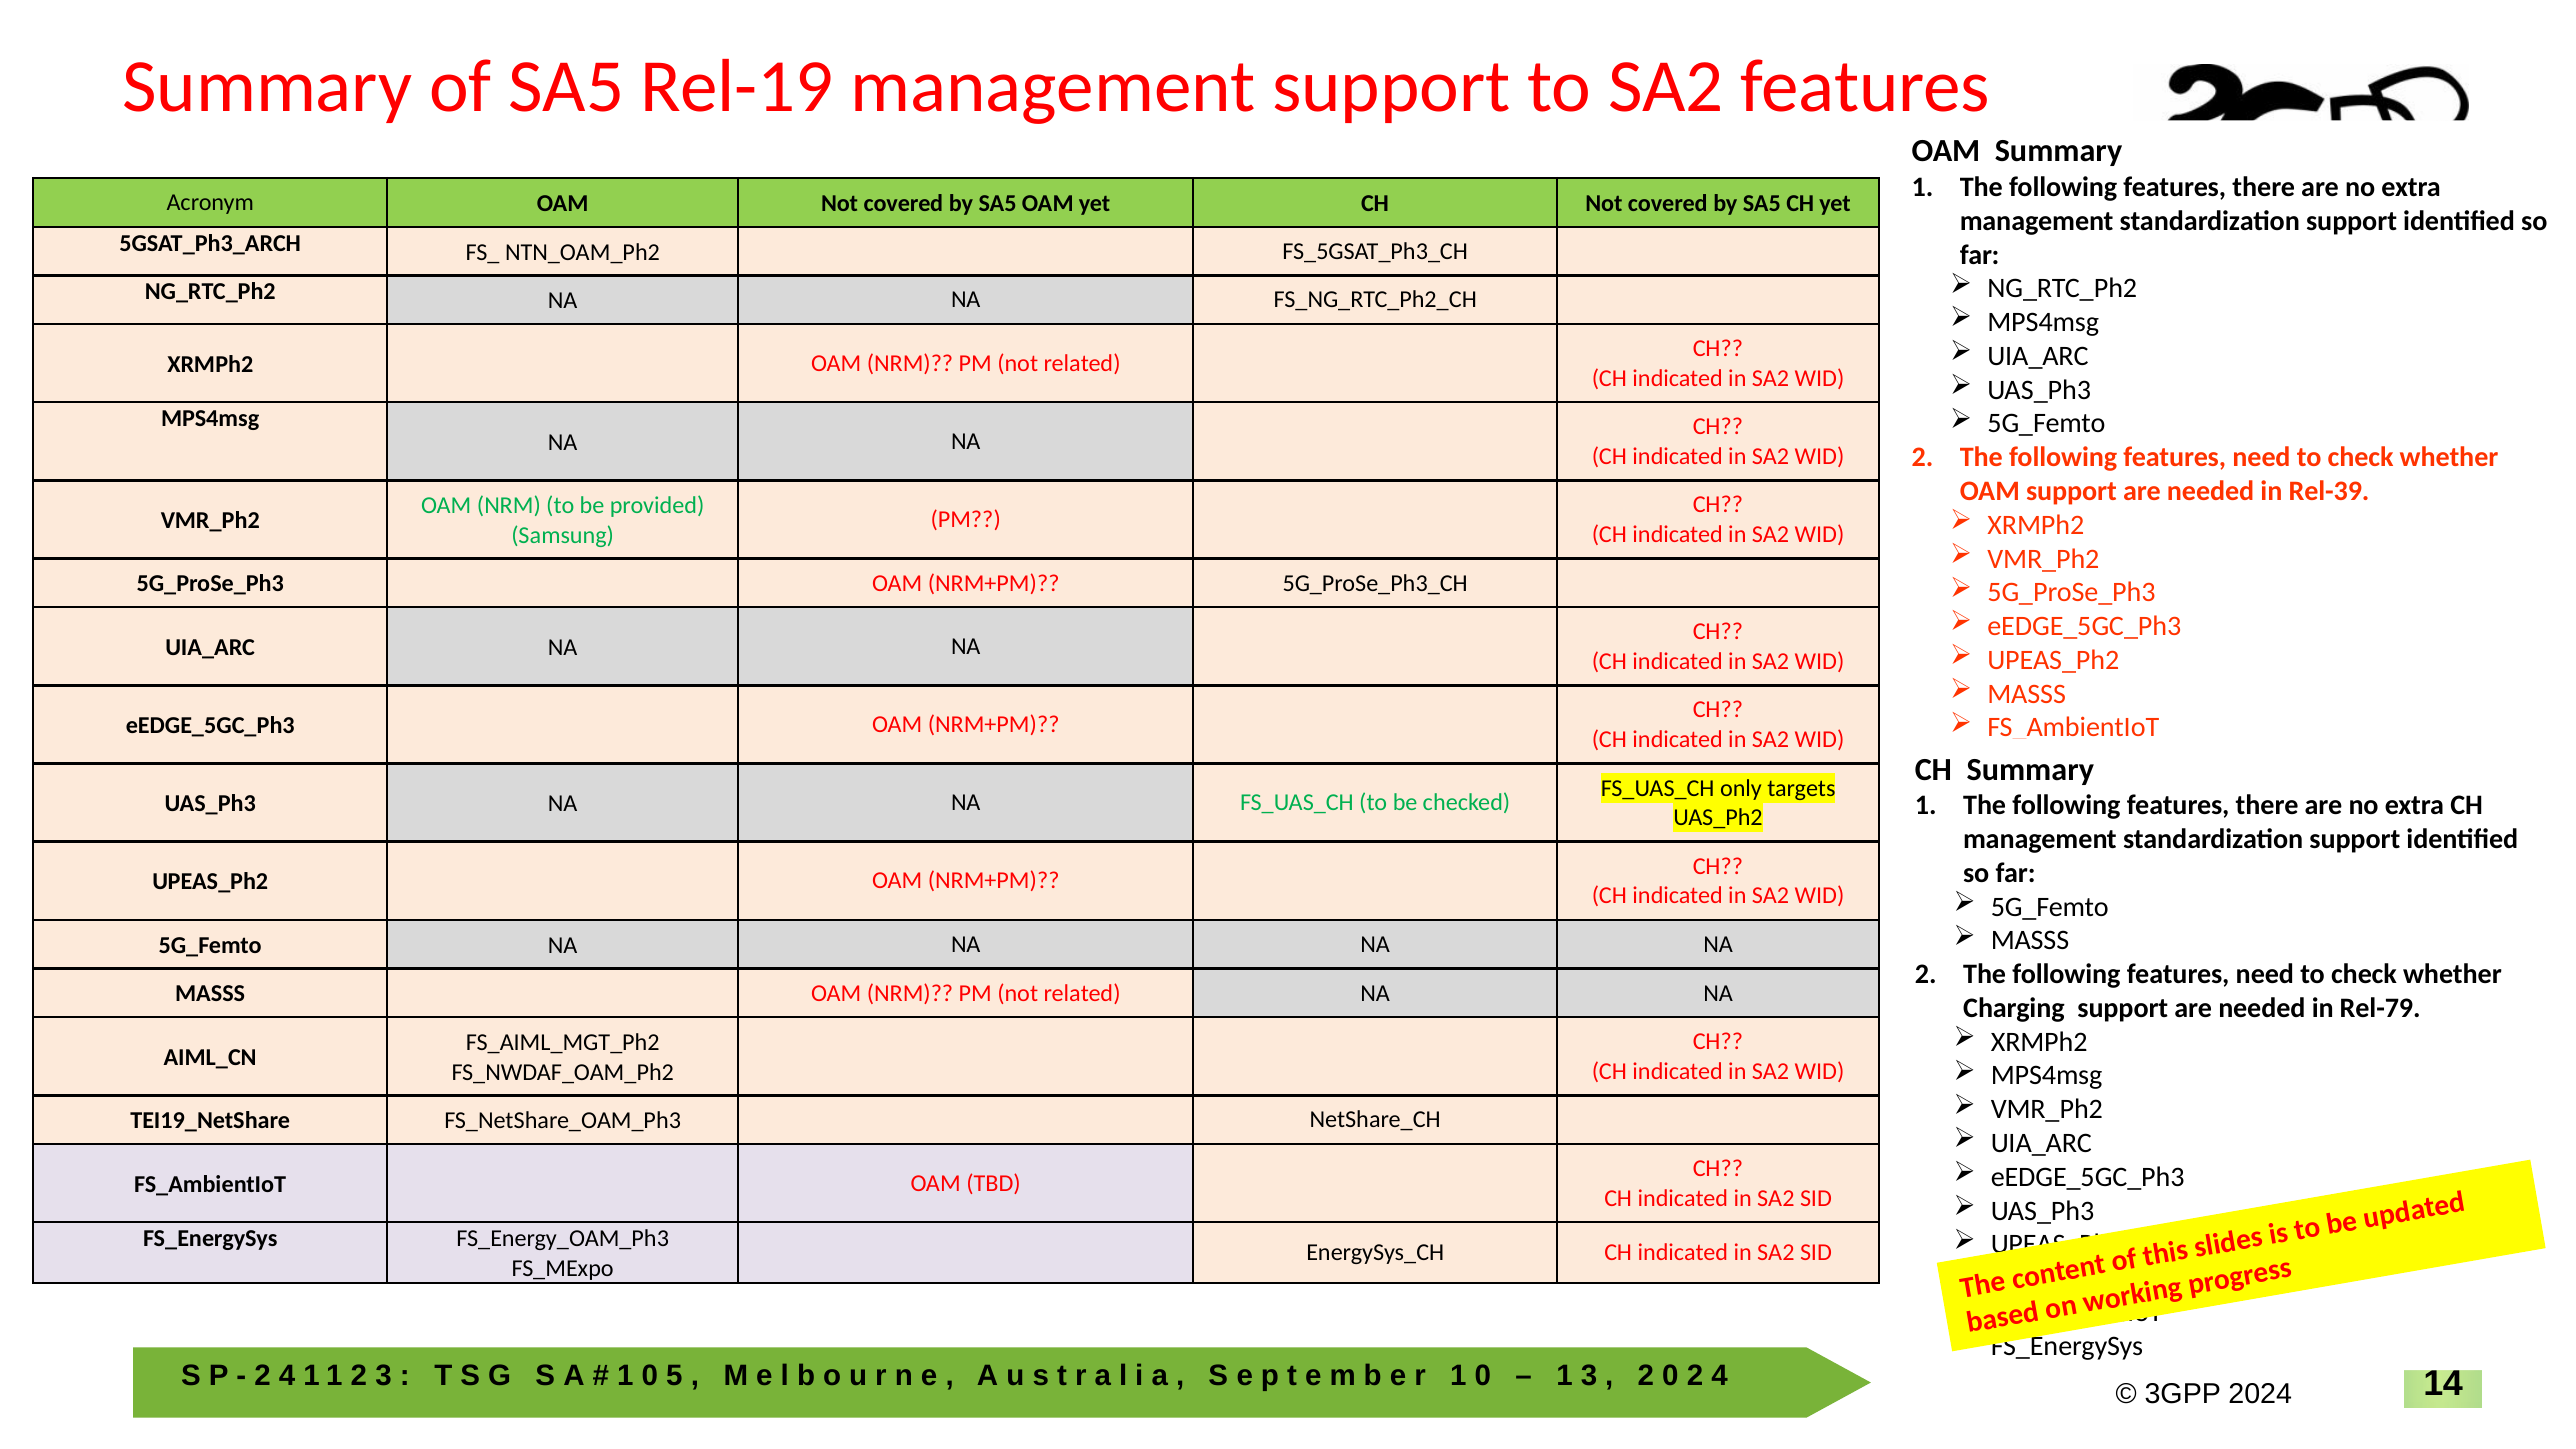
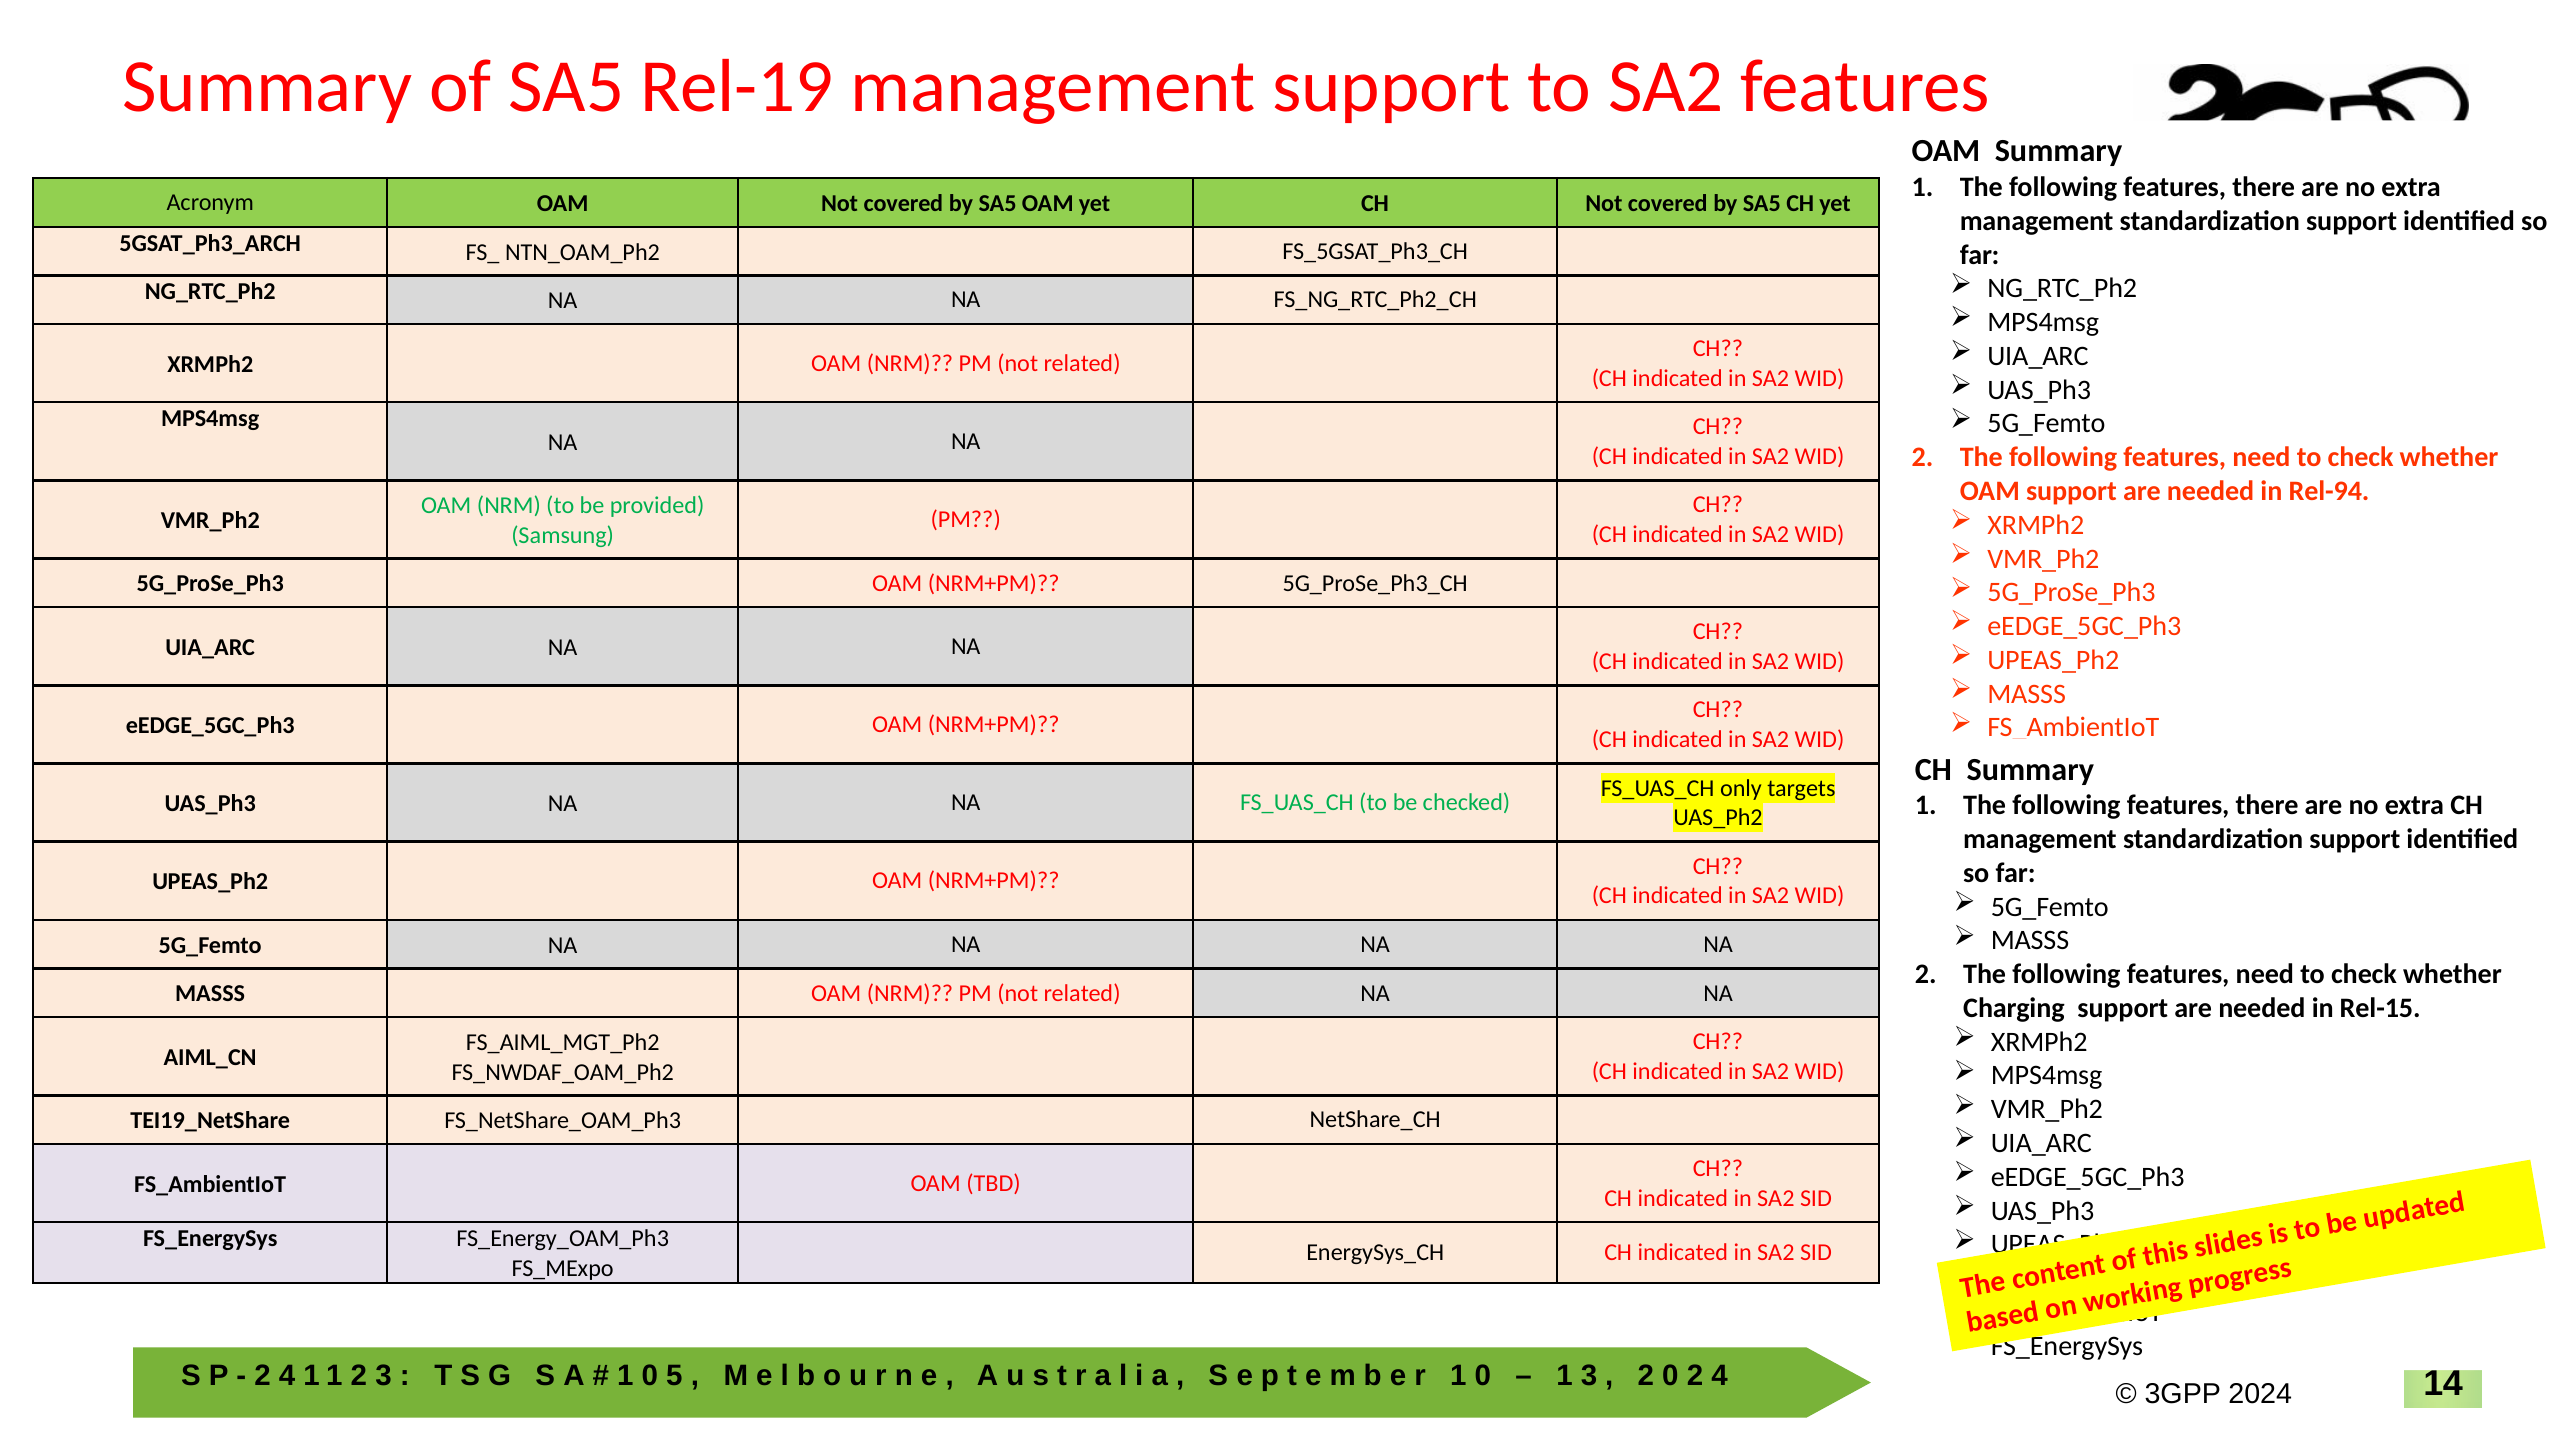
Rel-39: Rel-39 -> Rel-94
Rel-79: Rel-79 -> Rel-15
